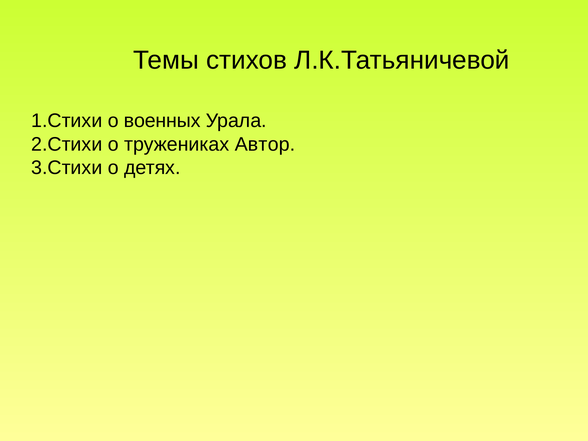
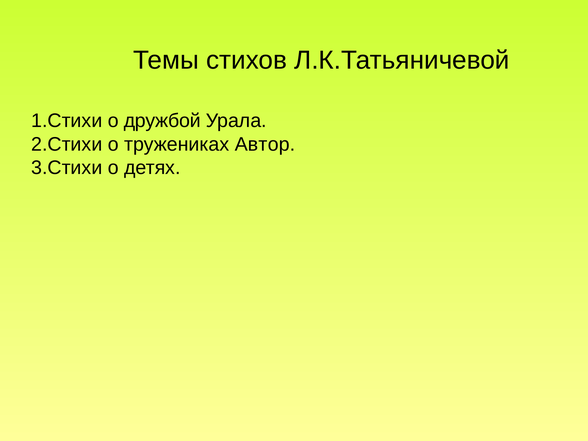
военных: военных -> дружбой
